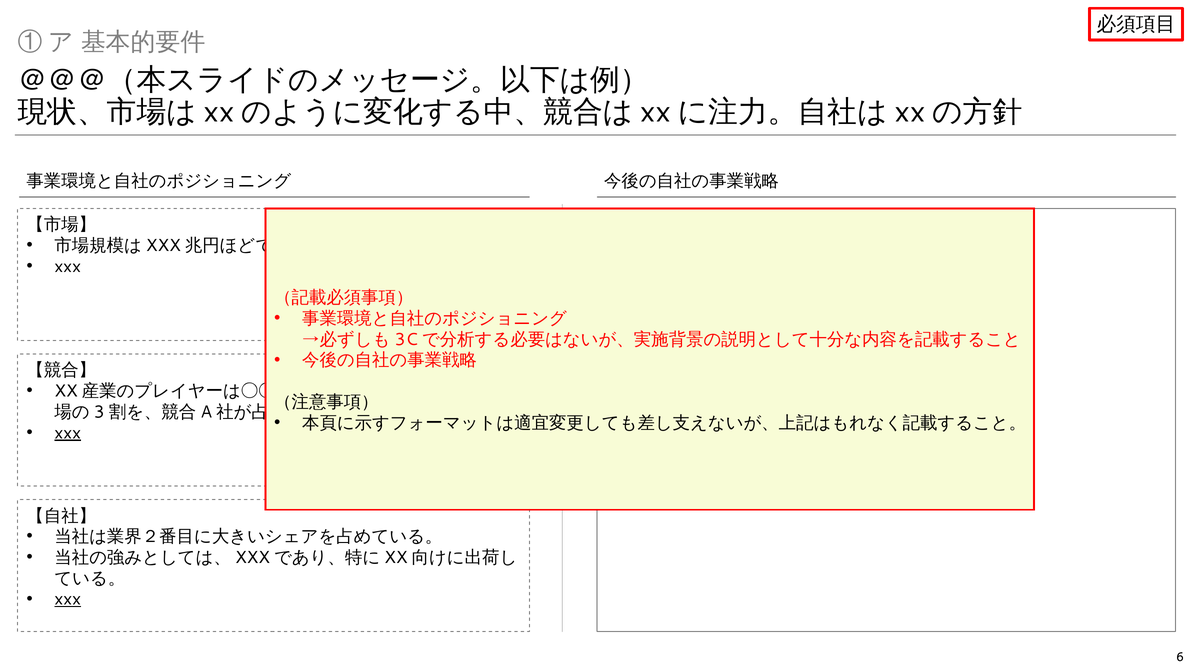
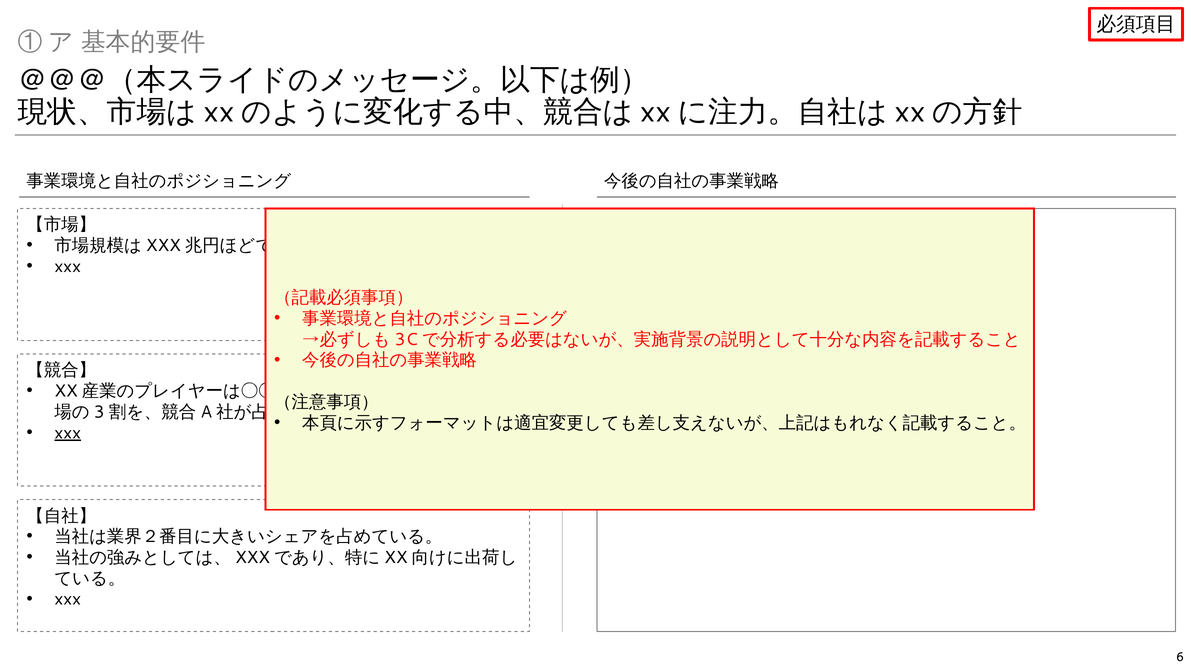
xxx at (68, 599) underline: present -> none
